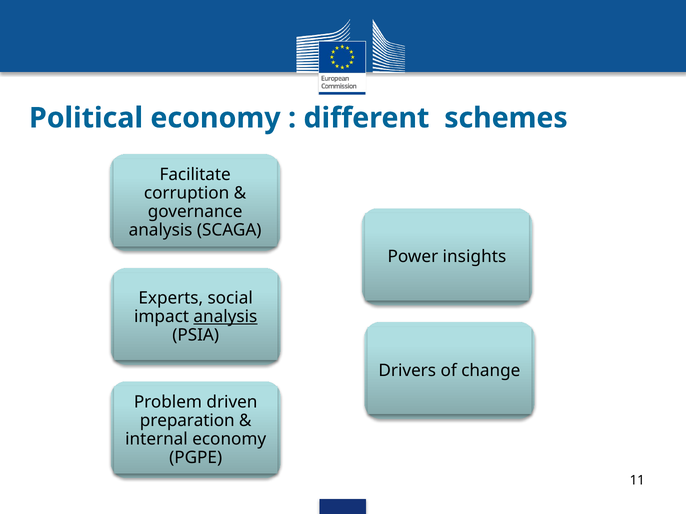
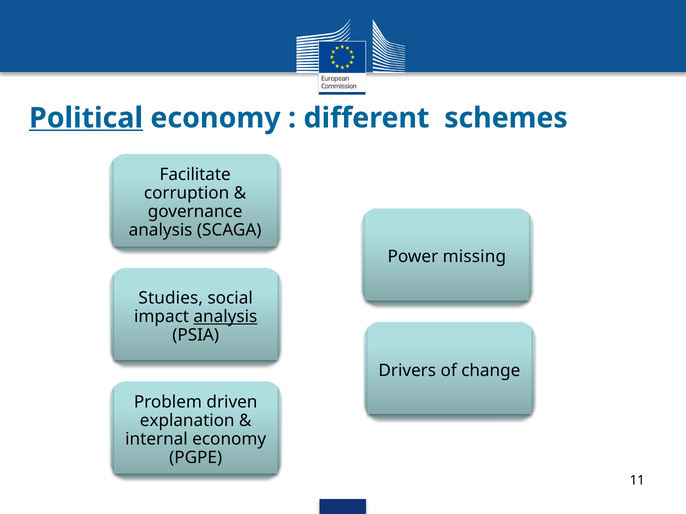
Political underline: none -> present
insights: insights -> missing
Experts: Experts -> Studies
preparation: preparation -> explanation
